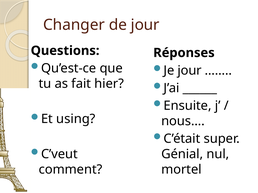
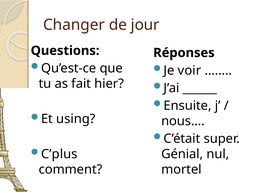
Je jour: jour -> voir
C’veut: C’veut -> C’plus
